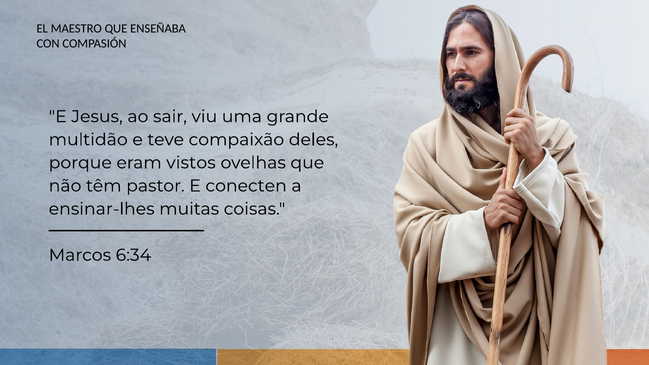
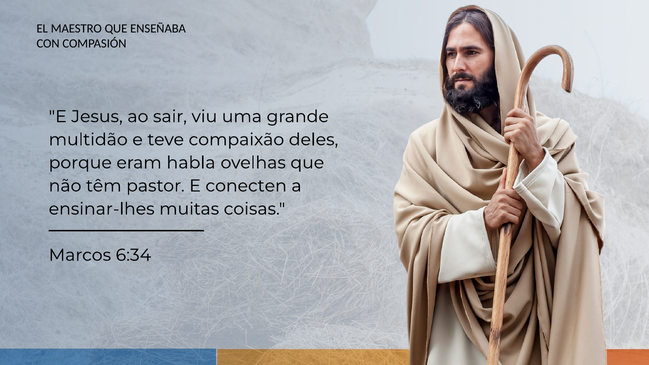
vistos: vistos -> habla
